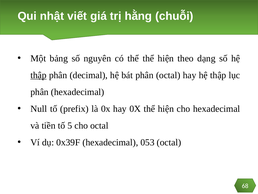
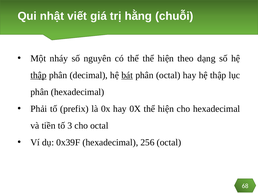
bảng: bảng -> nháy
bát underline: none -> present
Null: Null -> Phải
5: 5 -> 3
053: 053 -> 256
